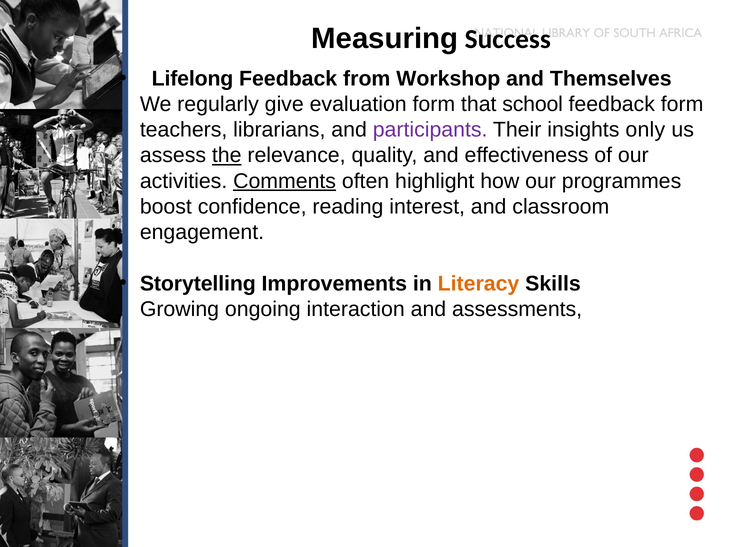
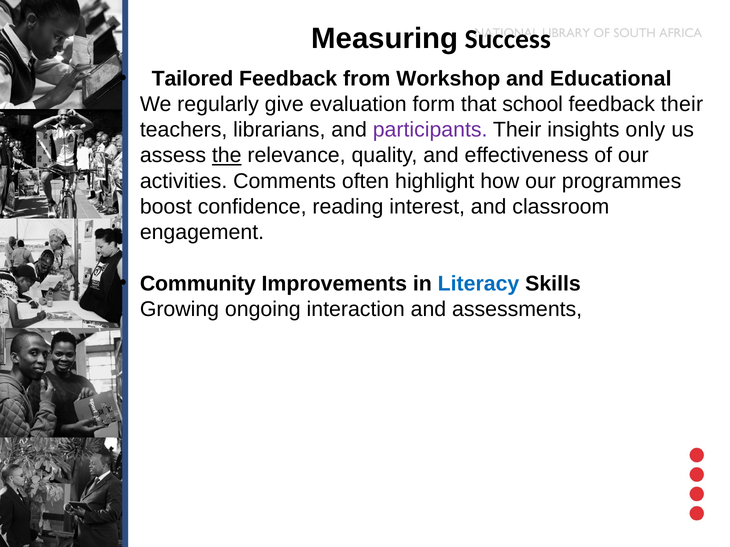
Lifelong: Lifelong -> Tailored
Themselves: Themselves -> Educational
feedback form: form -> their
Comments underline: present -> none
Storytelling: Storytelling -> Community
Literacy colour: orange -> blue
